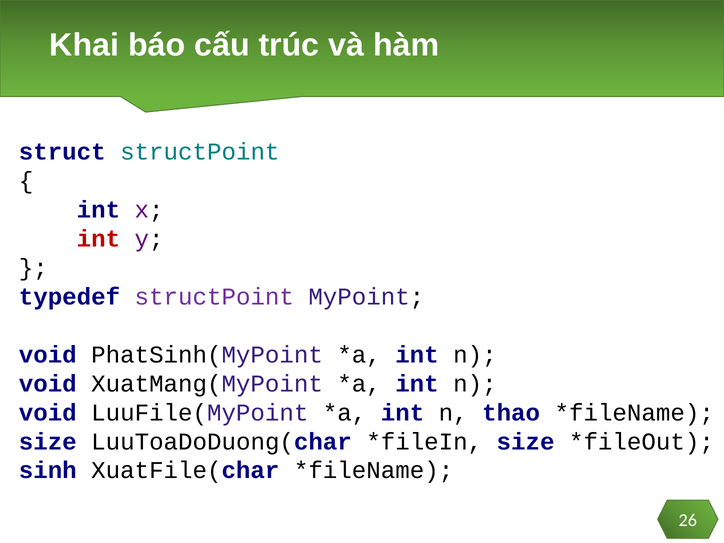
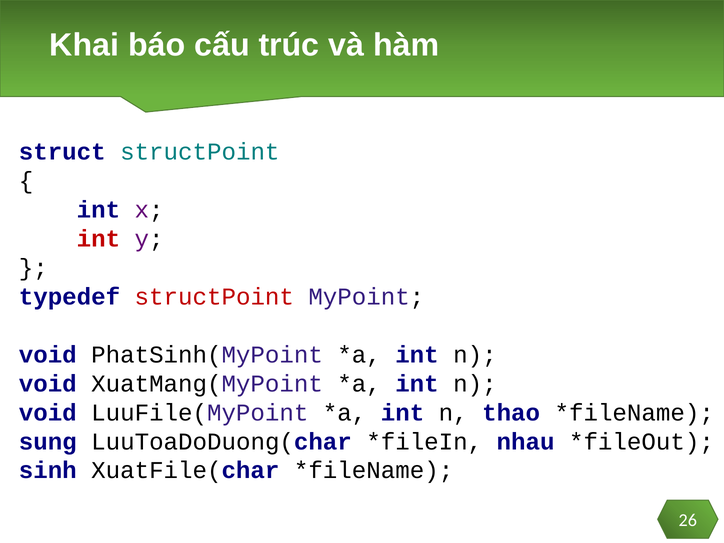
structPoint at (214, 297) colour: purple -> red
size at (48, 442): size -> sung
size at (526, 442): size -> nhau
